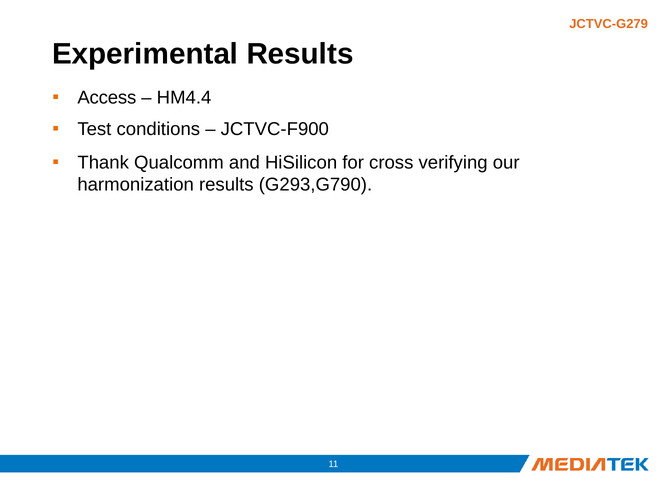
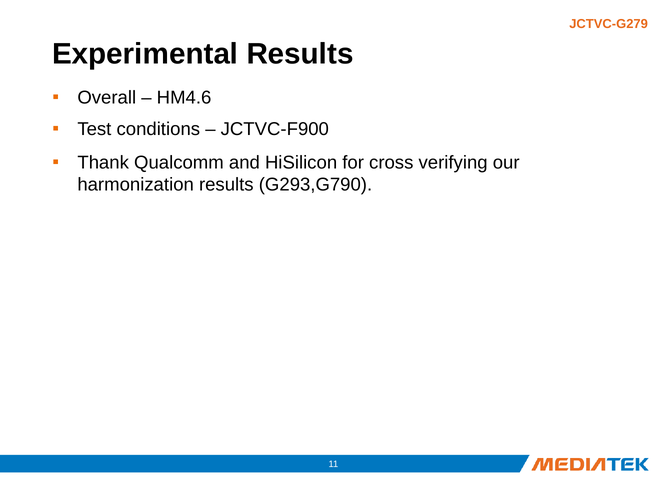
Access: Access -> Overall
HM4.4: HM4.4 -> HM4.6
